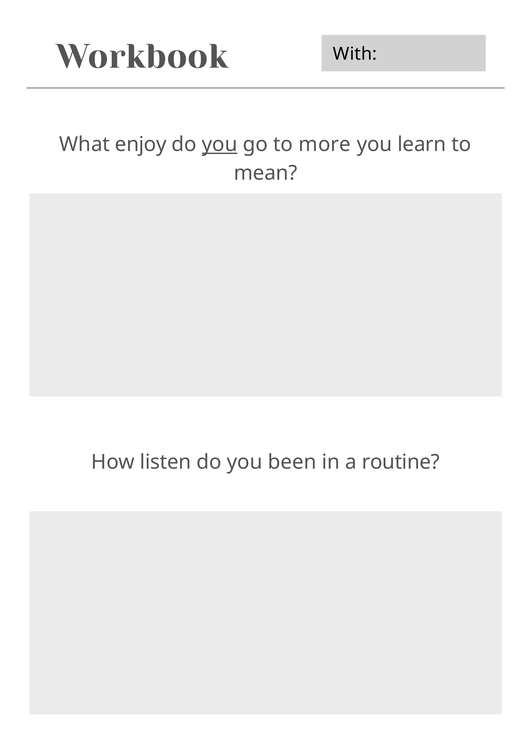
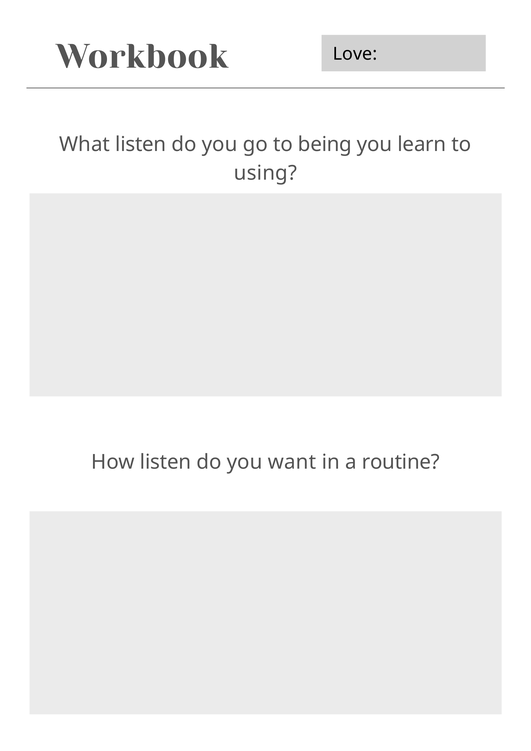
With: With -> Love
What enjoy: enjoy -> listen
you at (220, 145) underline: present -> none
more: more -> being
mean: mean -> using
been: been -> want
